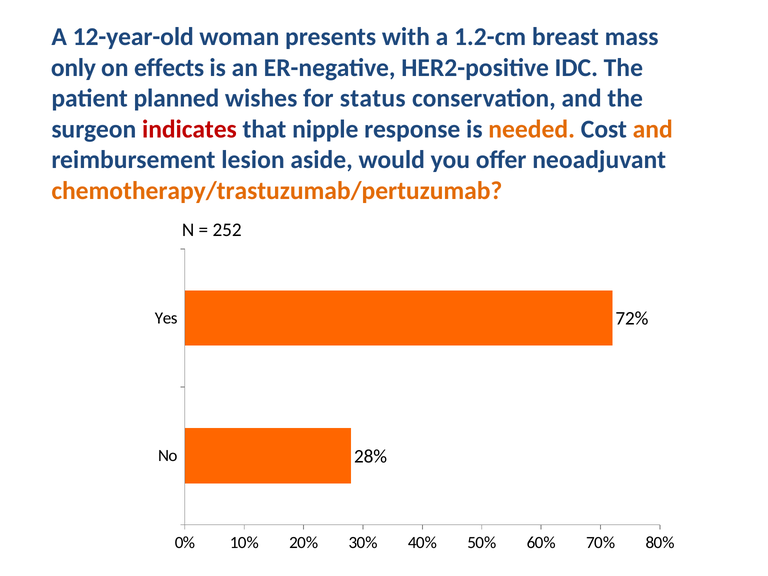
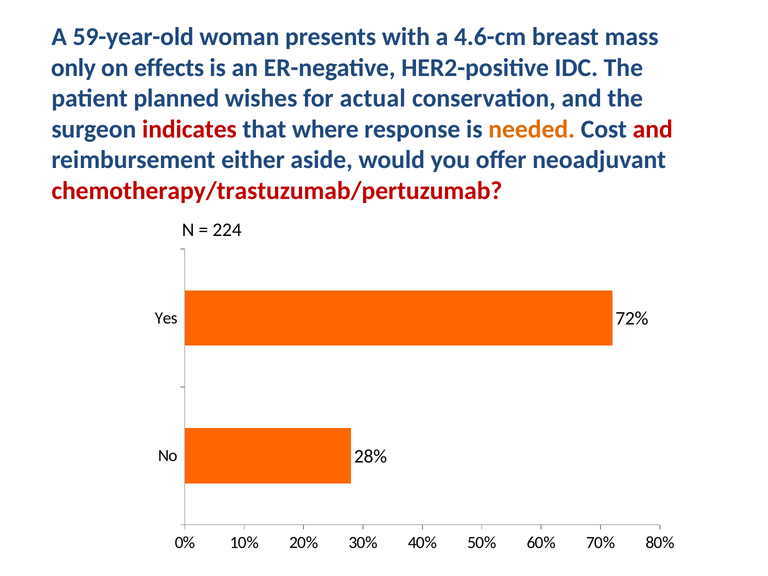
12-year-old: 12-year-old -> 59-year-old
1.2-cm: 1.2-cm -> 4.6-cm
status: status -> actual
nipple: nipple -> where
and at (653, 129) colour: orange -> red
lesion: lesion -> either
chemotherapy/trastuzumab/pertuzumab colour: orange -> red
252: 252 -> 224
